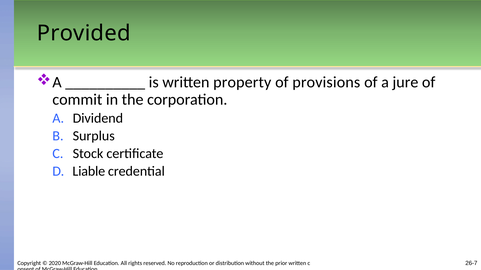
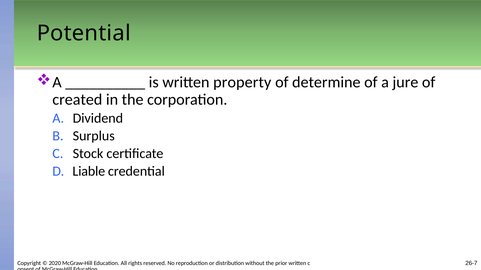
Provided: Provided -> Potential
provisions: provisions -> determine
commit: commit -> created
